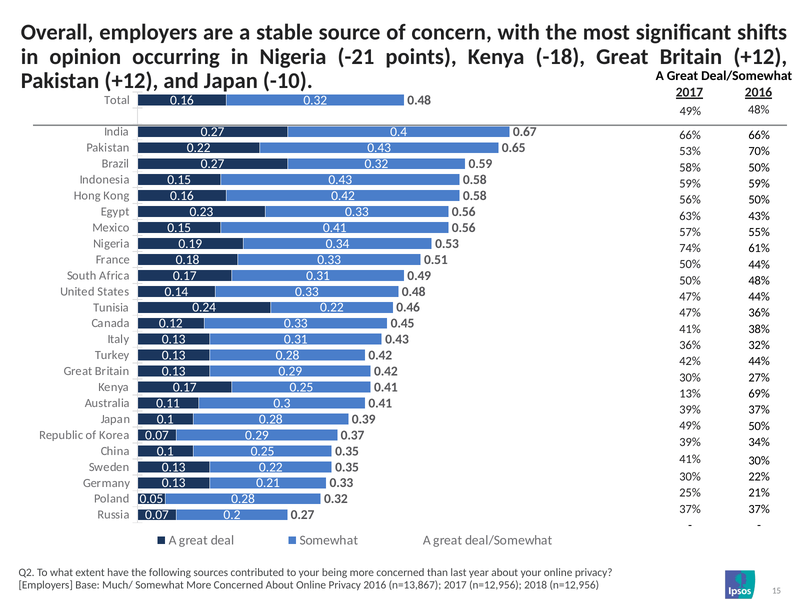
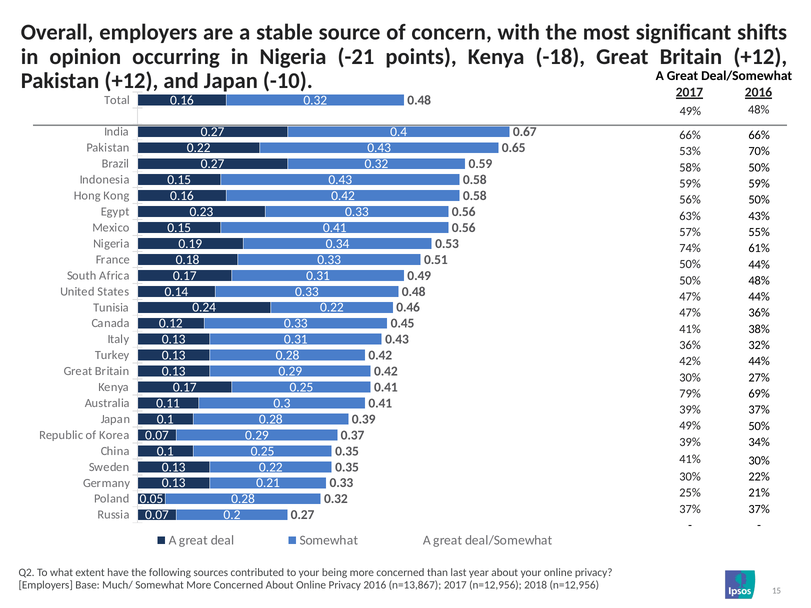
13%: 13% -> 79%
